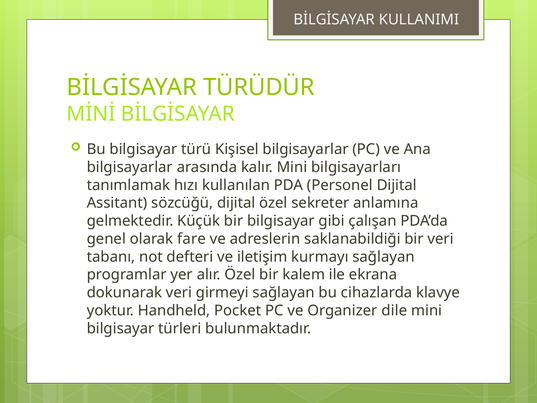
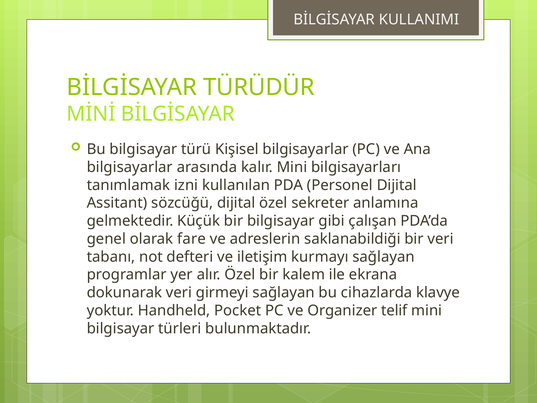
hızı: hızı -> izni
dile: dile -> telif
